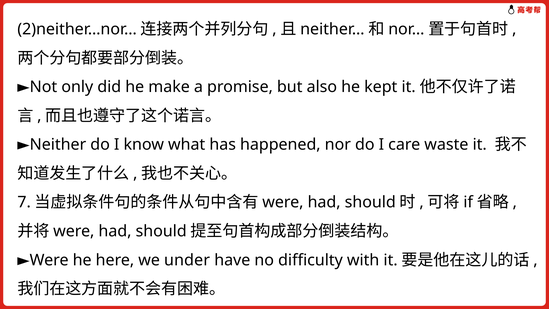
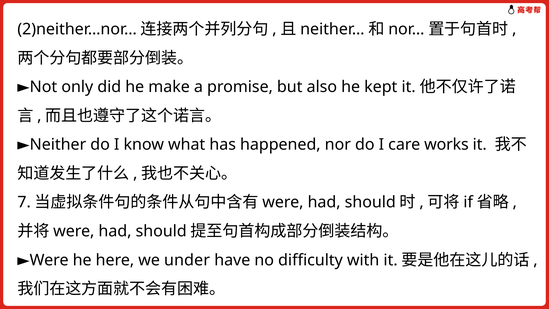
waste: waste -> works
